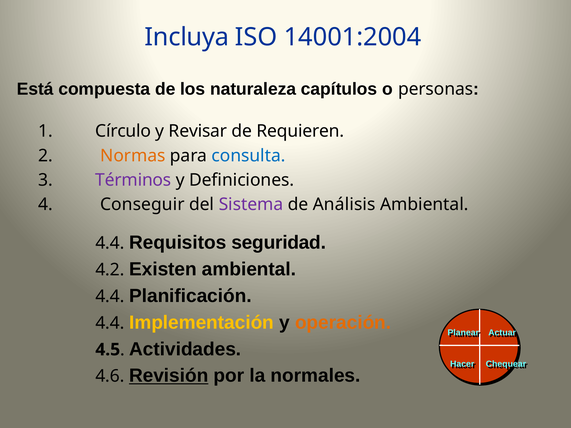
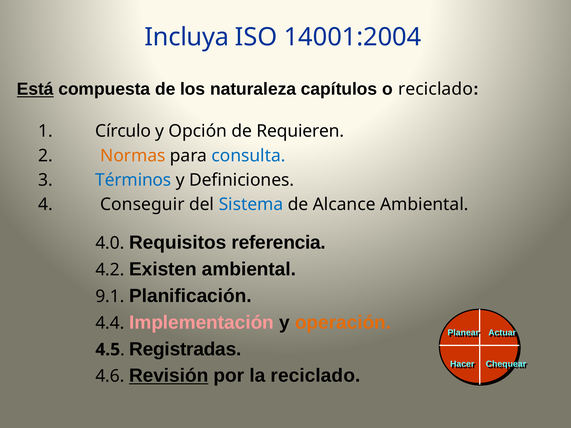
Está underline: none -> present
o personas: personas -> reciclado
Revisar: Revisar -> Opción
Términos colour: purple -> blue
Sistema colour: purple -> blue
Análisis: Análisis -> Alcance
4.4 at (110, 243): 4.4 -> 4.0
seguridad: seguridad -> referencia
4.4 at (110, 297): 4.4 -> 9.1
Implementación colour: yellow -> pink
Actividades: Actividades -> Registradas
la normales: normales -> reciclado
